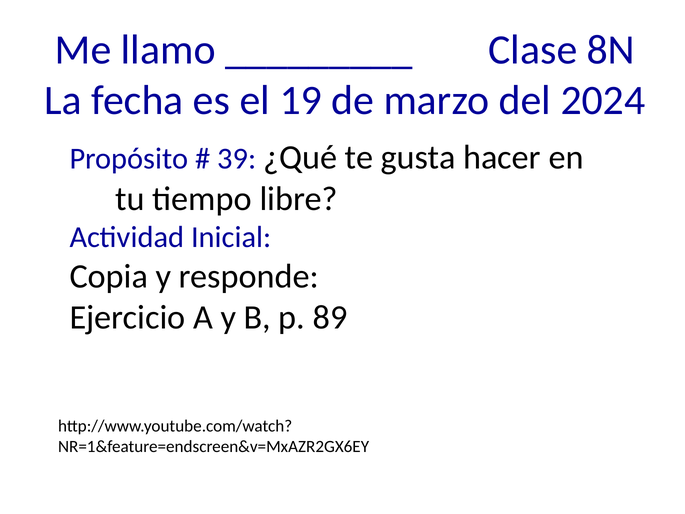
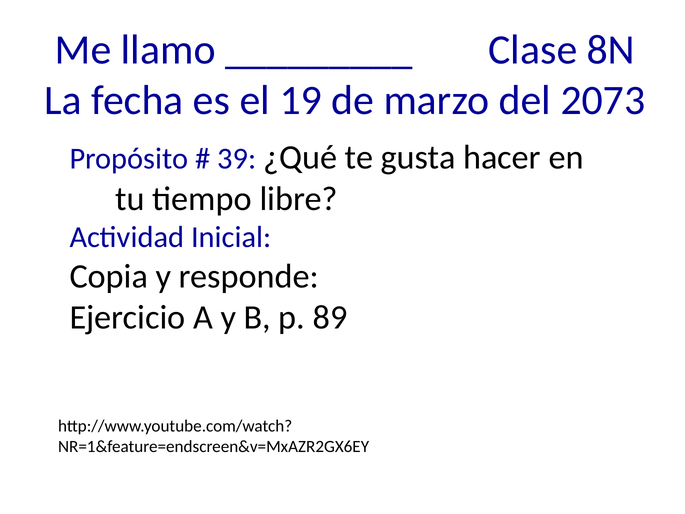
2024: 2024 -> 2073
